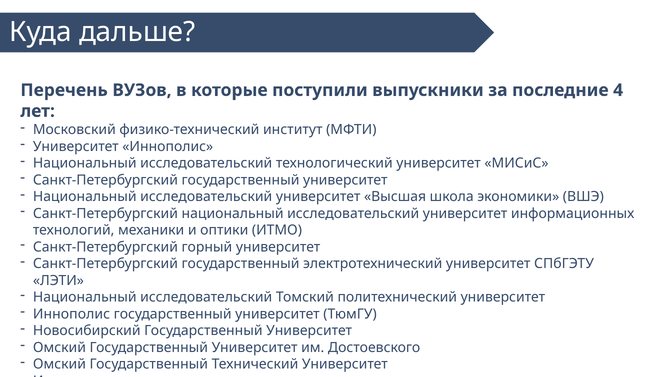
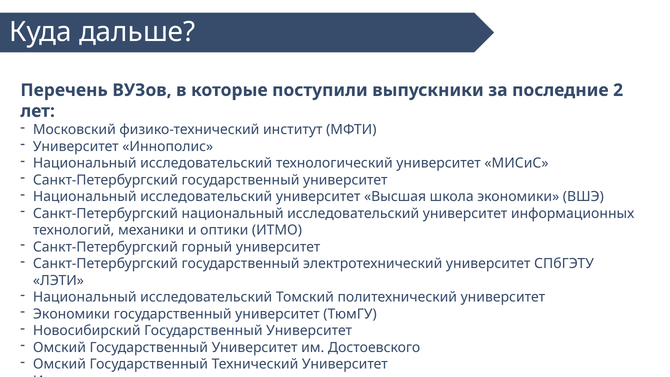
4: 4 -> 2
Иннополис at (71, 314): Иннополис -> Экономики
